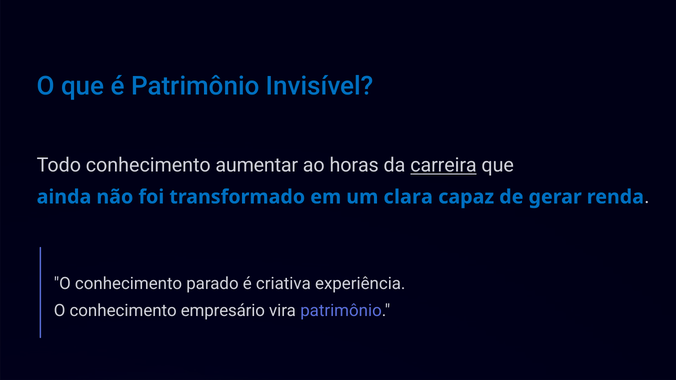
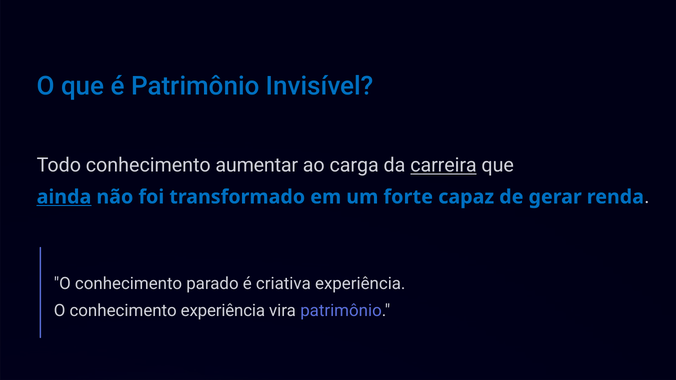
horas: horas -> carga
ainda underline: none -> present
clara: clara -> forte
conhecimento empresário: empresário -> experiência
